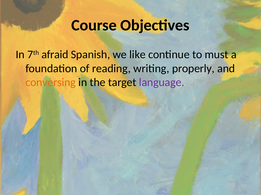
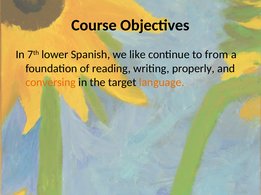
afraid: afraid -> lower
must: must -> from
language colour: purple -> orange
